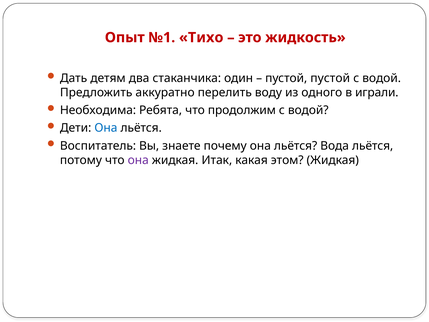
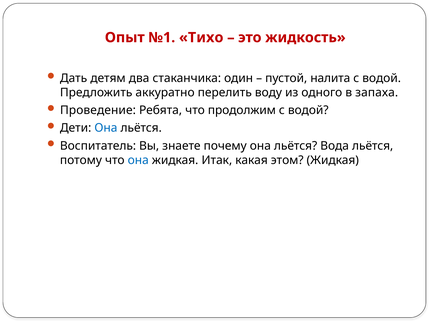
пустой пустой: пустой -> налита
играли: играли -> запаха
Необходима: Необходима -> Проведение
она at (138, 160) colour: purple -> blue
